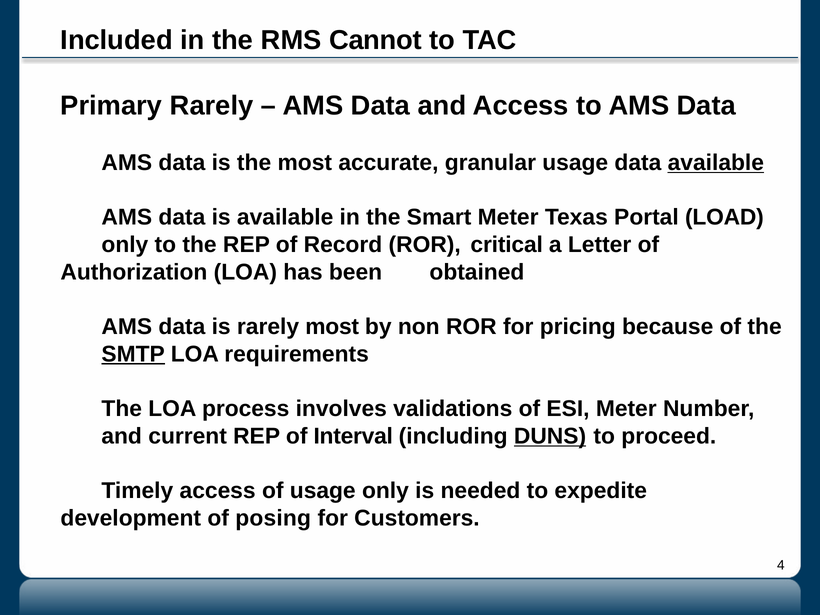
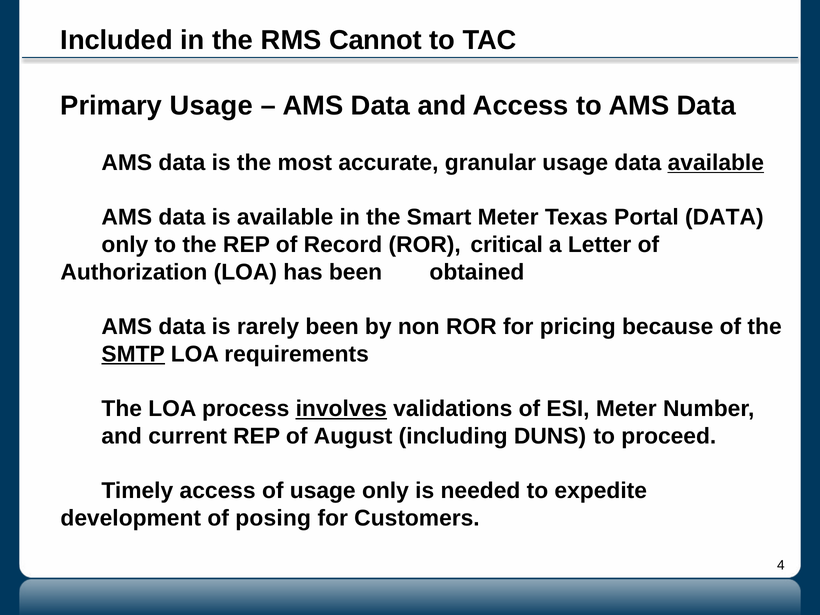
Primary Rarely: Rarely -> Usage
Portal LOAD: LOAD -> DATA
rarely most: most -> been
involves underline: none -> present
Interval: Interval -> August
DUNS underline: present -> none
